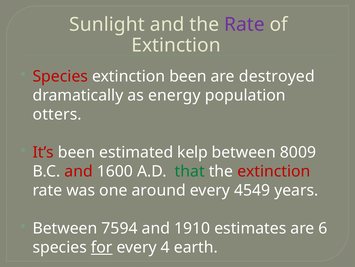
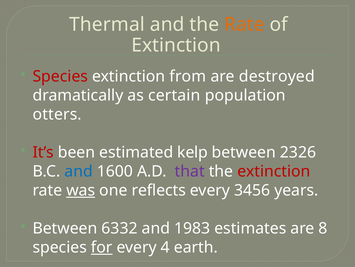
Sunlight: Sunlight -> Thermal
Rate at (244, 24) colour: purple -> orange
extinction been: been -> from
energy: energy -> certain
8009: 8009 -> 2326
and at (79, 171) colour: red -> blue
that colour: green -> purple
was underline: none -> present
around: around -> reflects
4549: 4549 -> 3456
7594: 7594 -> 6332
1910: 1910 -> 1983
6: 6 -> 8
